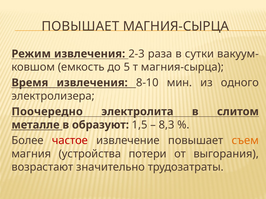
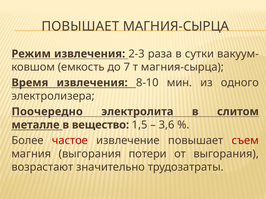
5: 5 -> 7
образуют: образуют -> вещество
8,3: 8,3 -> 3,6
съем colour: orange -> red
магния устройства: устройства -> выгорания
